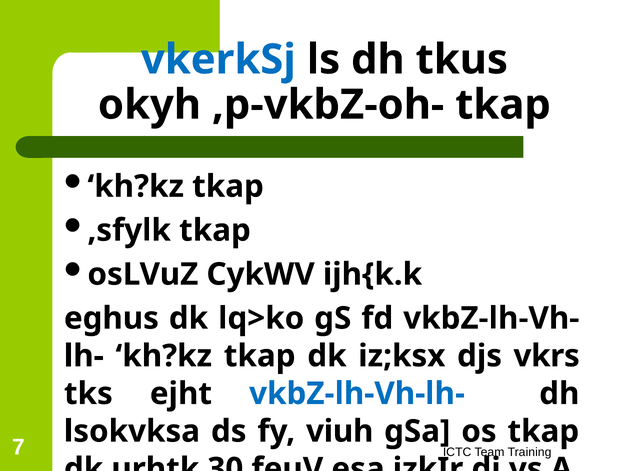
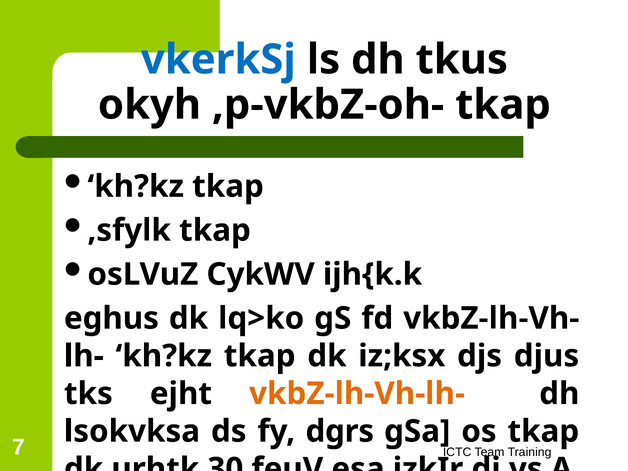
vkrs: vkrs -> djus
vkbZ-lh-Vh-lh- colour: blue -> orange
viuh: viuh -> dgrs
